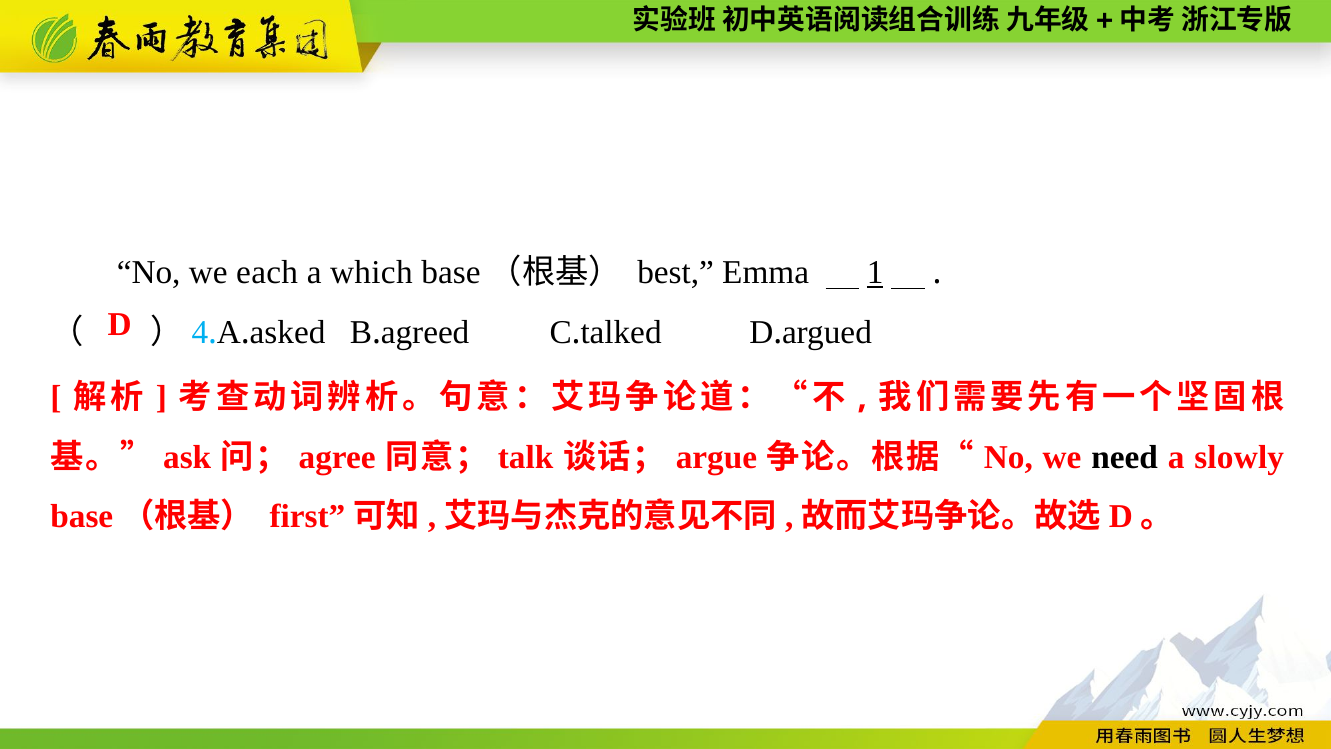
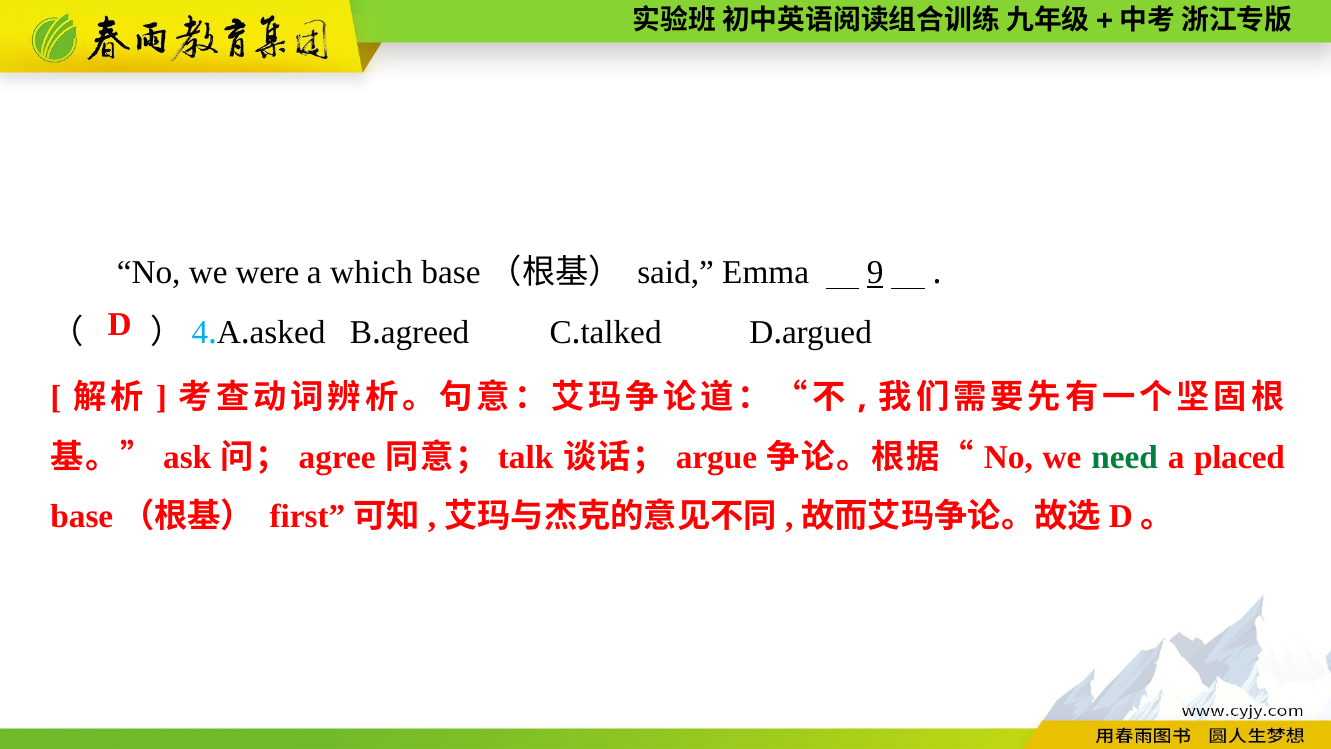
each: each -> were
best: best -> said
1: 1 -> 9
need colour: black -> green
slowly: slowly -> placed
